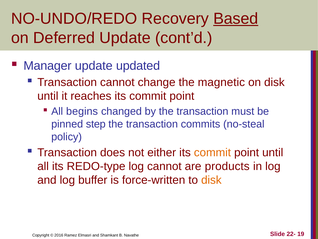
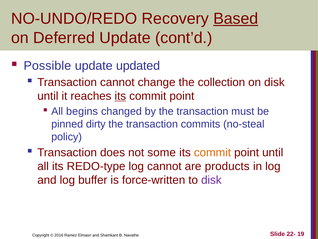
Manager: Manager -> Possible
magnetic: magnetic -> collection
its at (120, 96) underline: none -> present
step: step -> dirty
either: either -> some
disk at (211, 180) colour: orange -> purple
